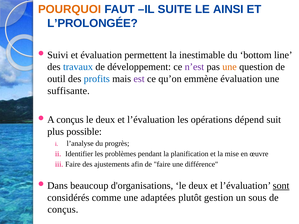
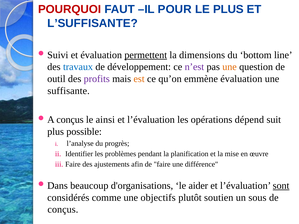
POURQUOI colour: orange -> red
SUITE: SUITE -> POUR
LE AINSI: AINSI -> PLUS
L’PROLONGÉE: L’PROLONGÉE -> L’SUFFISANTE
permettent underline: none -> present
inestimable: inestimable -> dimensions
profits colour: blue -> purple
est colour: purple -> orange
deux at (105, 120): deux -> ainsi
d'organisations le deux: deux -> aider
adaptées: adaptées -> objectifs
gestion: gestion -> soutien
